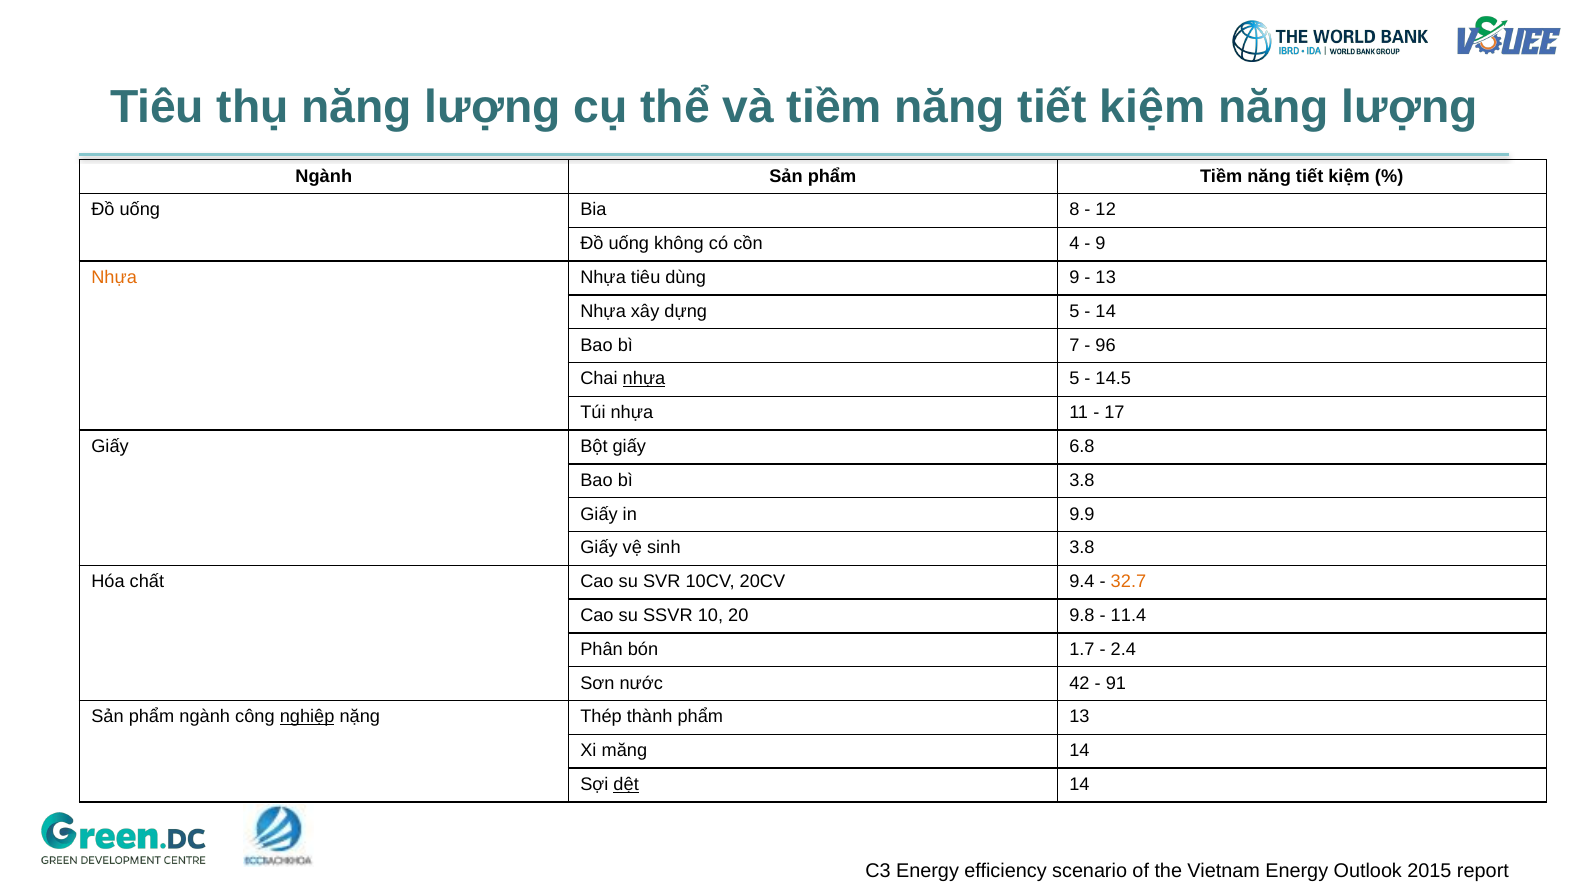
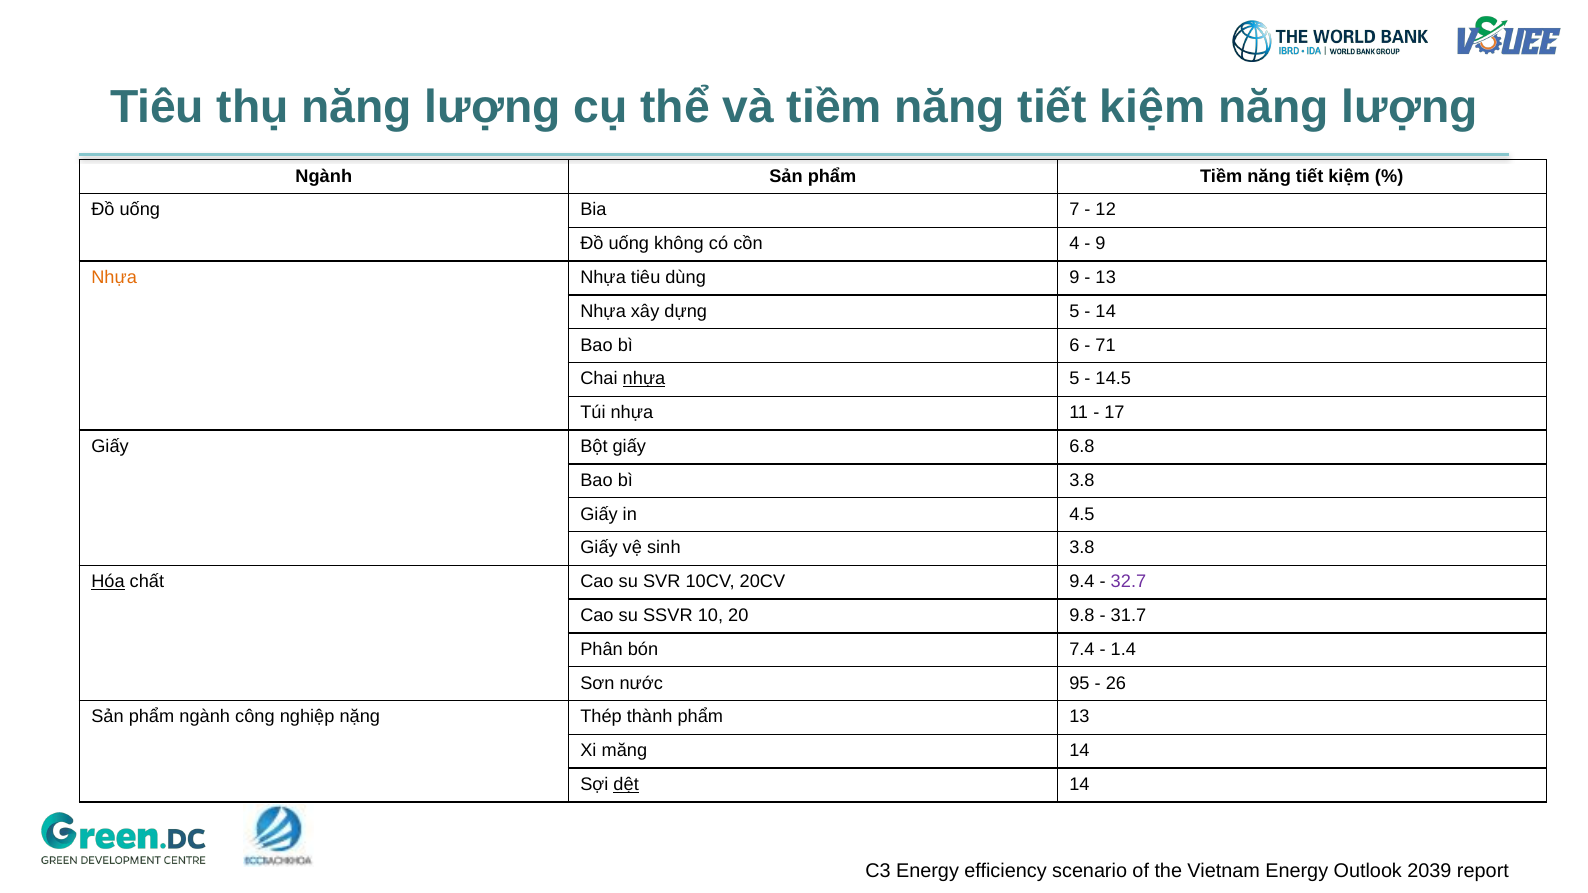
8: 8 -> 7
7: 7 -> 6
96: 96 -> 71
9.9: 9.9 -> 4.5
Hóa underline: none -> present
32.7 colour: orange -> purple
11.4: 11.4 -> 31.7
1.7: 1.7 -> 7.4
2.4: 2.4 -> 1.4
42: 42 -> 95
91: 91 -> 26
nghiệp underline: present -> none
2015: 2015 -> 2039
